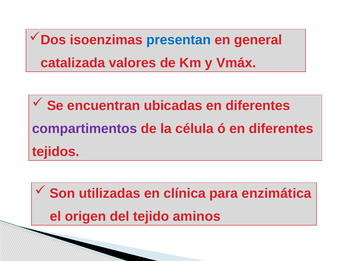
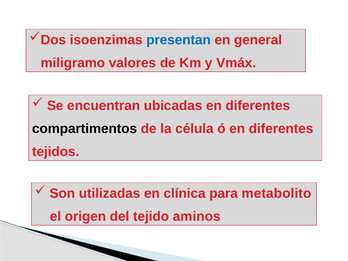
catalizada: catalizada -> miligramo
compartimentos colour: purple -> black
enzimática: enzimática -> metabolito
